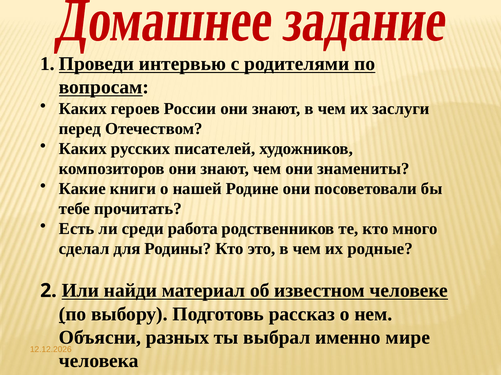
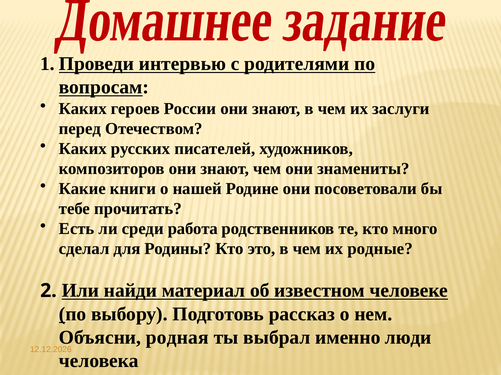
разных: разных -> родная
мире: мире -> люди
